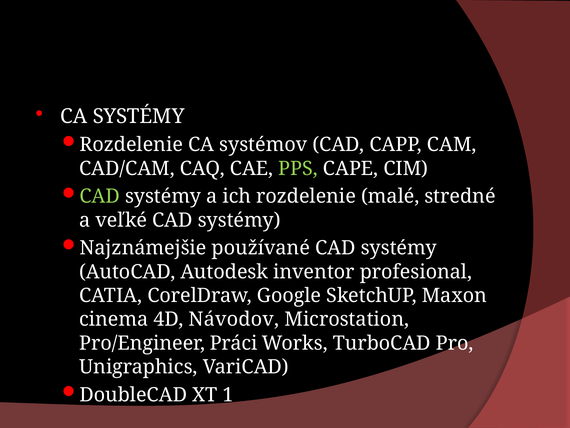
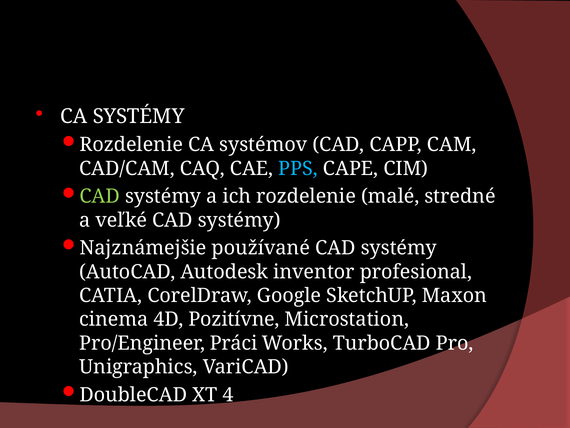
PPS colour: light green -> light blue
Návodov: Návodov -> Pozitívne
1: 1 -> 4
